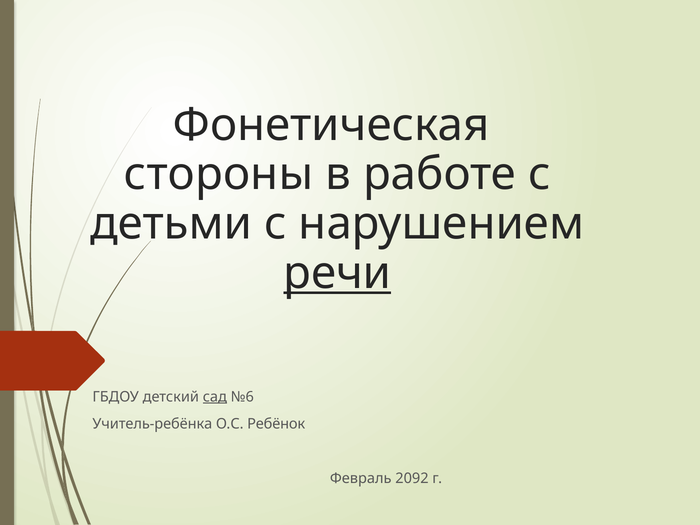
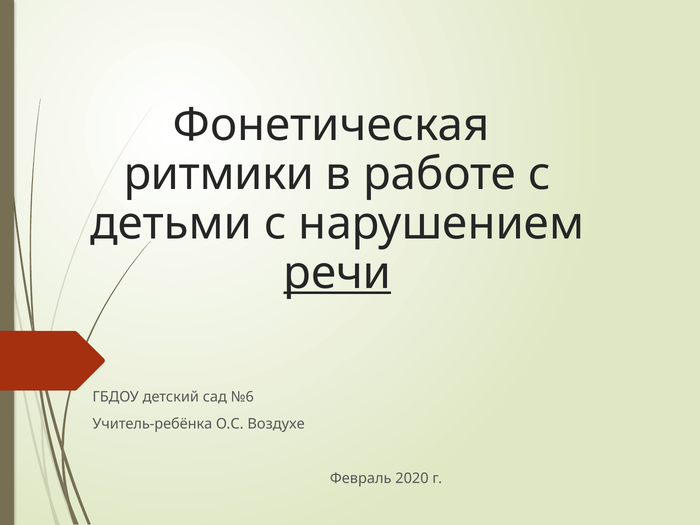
стороны: стороны -> ритмики
сад underline: present -> none
Ребёнок: Ребёнок -> Воздухе
2092: 2092 -> 2020
